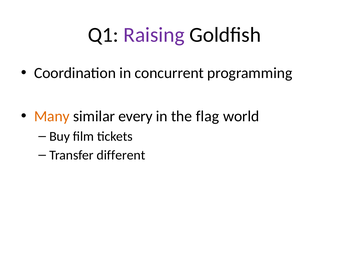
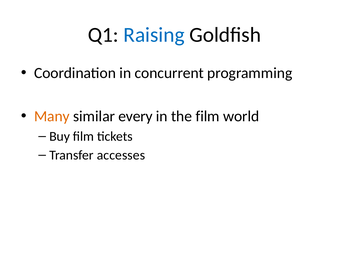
Raising colour: purple -> blue
the flag: flag -> film
different: different -> accesses
